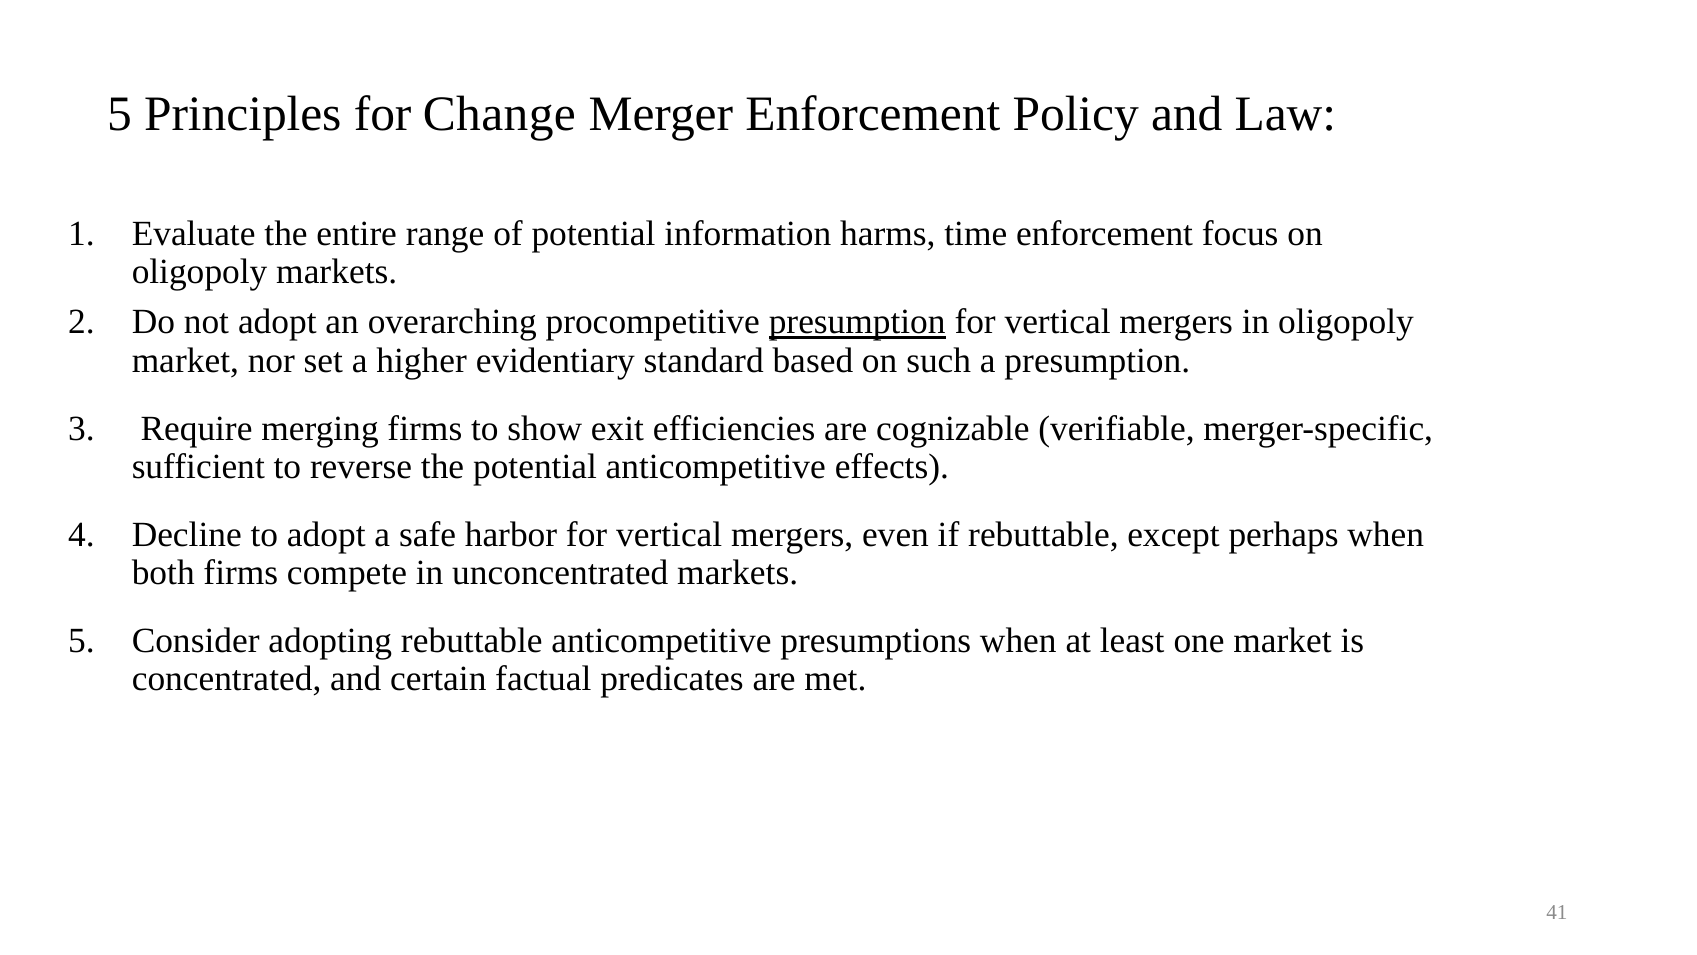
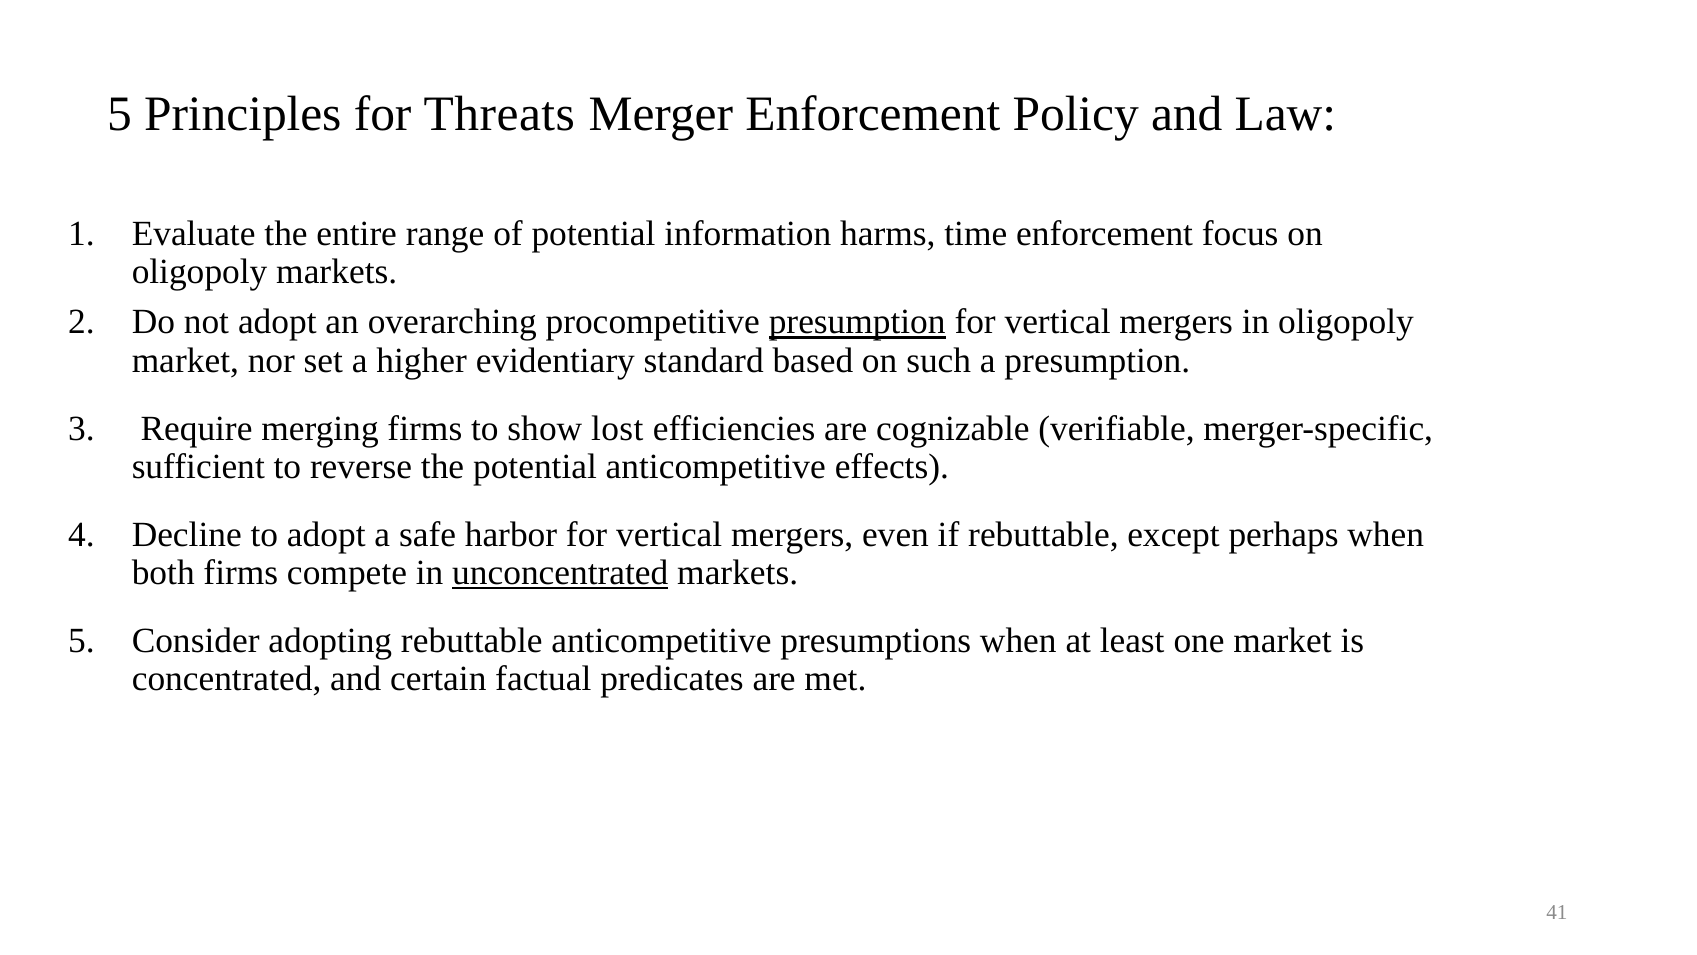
Change: Change -> Threats
exit: exit -> lost
unconcentrated underline: none -> present
